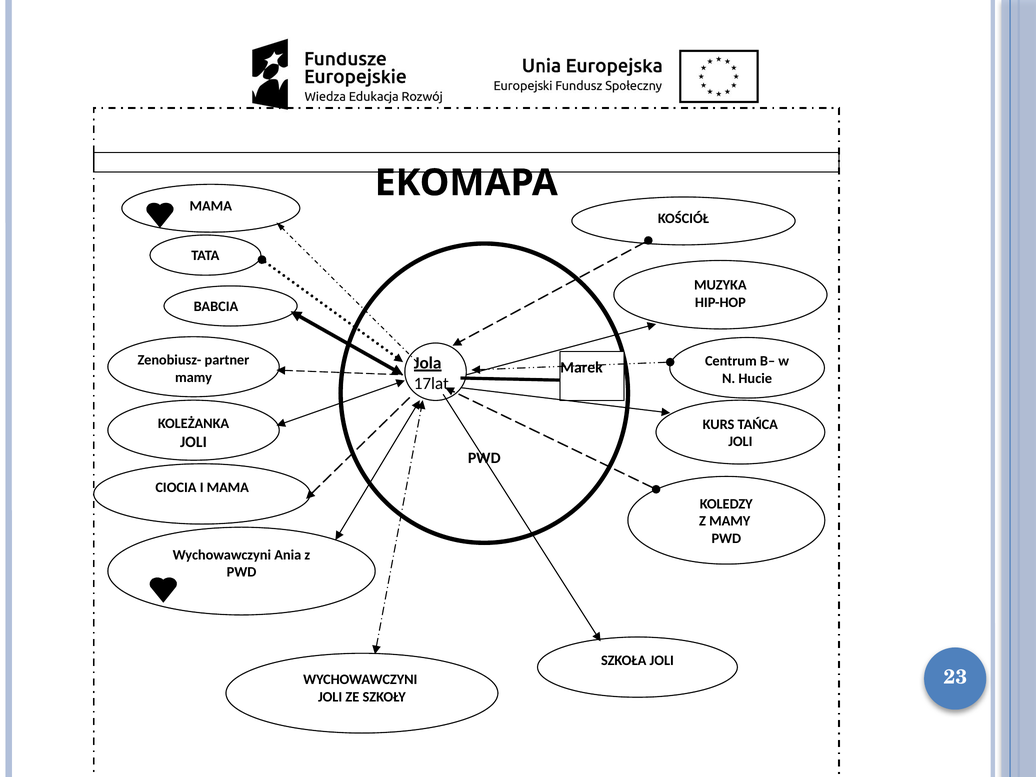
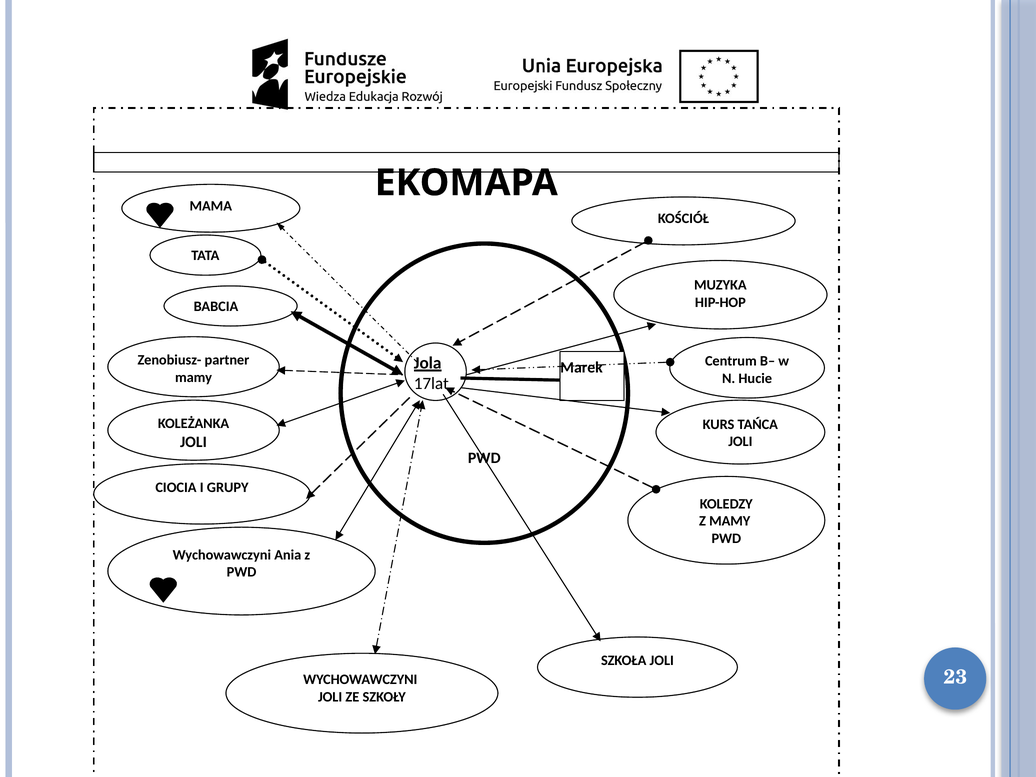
I MAMA: MAMA -> GRUPY
